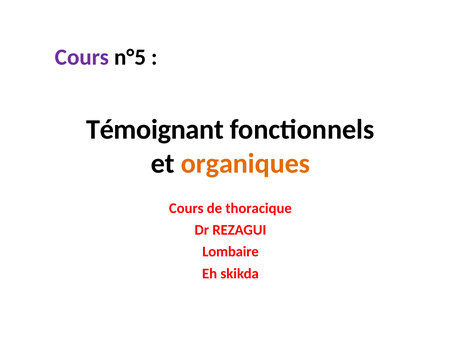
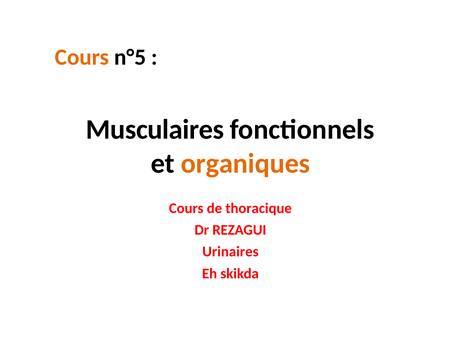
Cours at (82, 57) colour: purple -> orange
Témoignant: Témoignant -> Musculaires
Lombaire: Lombaire -> Urinaires
